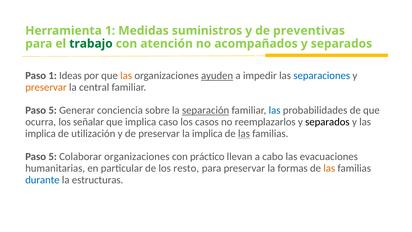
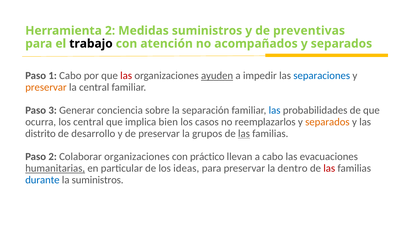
Herramienta 1: 1 -> 2
trabajo colour: green -> black
1 Ideas: Ideas -> Cabo
las at (126, 76) colour: orange -> red
5 at (53, 110): 5 -> 3
separación underline: present -> none
los señalar: señalar -> central
caso: caso -> bien
separados at (327, 122) colour: black -> orange
implica at (40, 133): implica -> distrito
utilización: utilización -> desarrollo
la implica: implica -> grupos
5 at (53, 157): 5 -> 2
humanitarias underline: none -> present
resto: resto -> ideas
formas: formas -> dentro
las at (329, 168) colour: orange -> red
la estructuras: estructuras -> suministros
